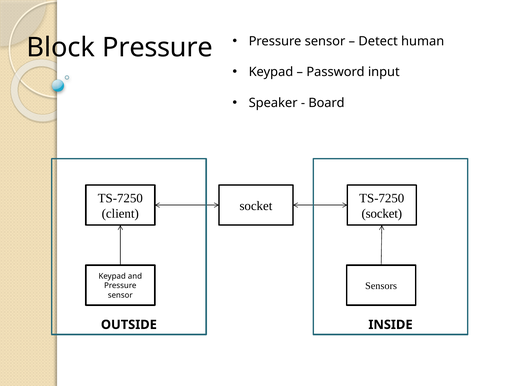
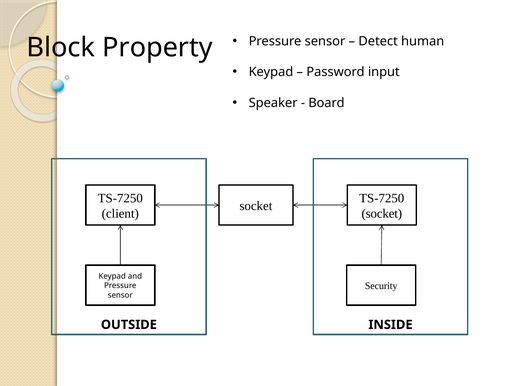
Block Pressure: Pressure -> Property
Sensors: Sensors -> Security
